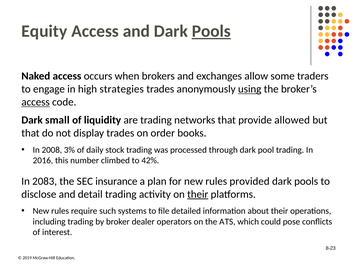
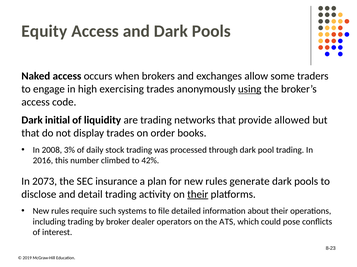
Pools at (211, 31) underline: present -> none
strategies: strategies -> exercising
access at (36, 102) underline: present -> none
small: small -> initial
2083: 2083 -> 2073
provided: provided -> generate
